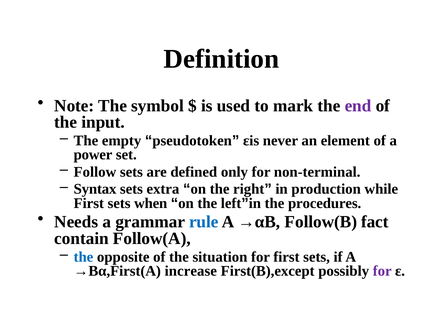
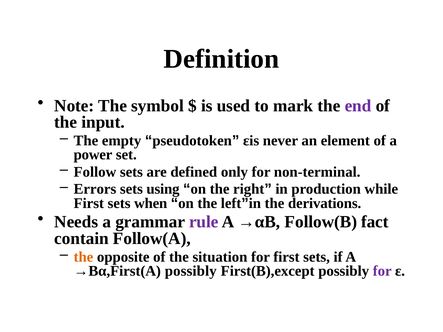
Syntax: Syntax -> Errors
extra: extra -> using
procedures: procedures -> derivations
rule colour: blue -> purple
the at (83, 257) colour: blue -> orange
→Bα,First(A increase: increase -> possibly
